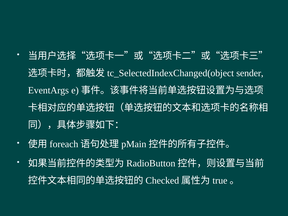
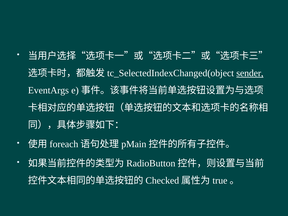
sender underline: none -> present
